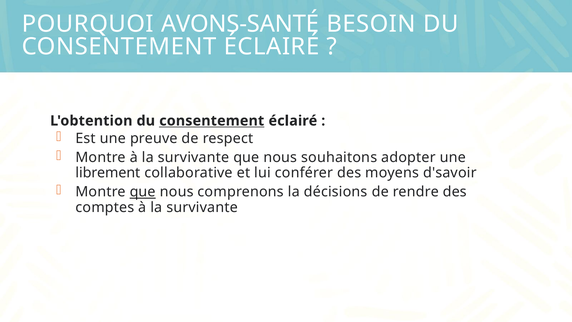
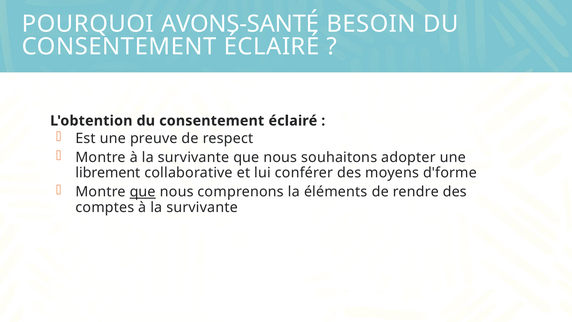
consentement at (212, 121) underline: present -> none
d'savoir: d'savoir -> d'forme
décisions: décisions -> éléments
